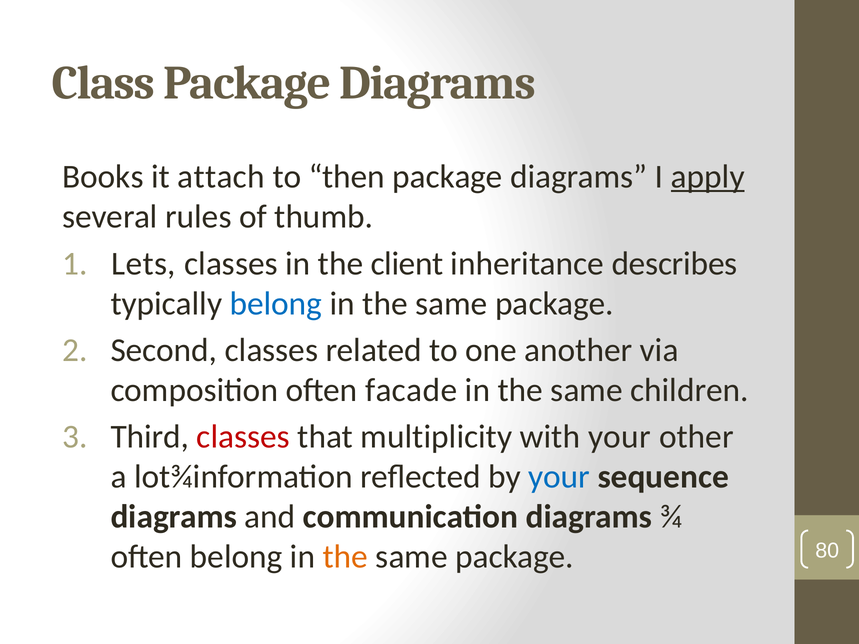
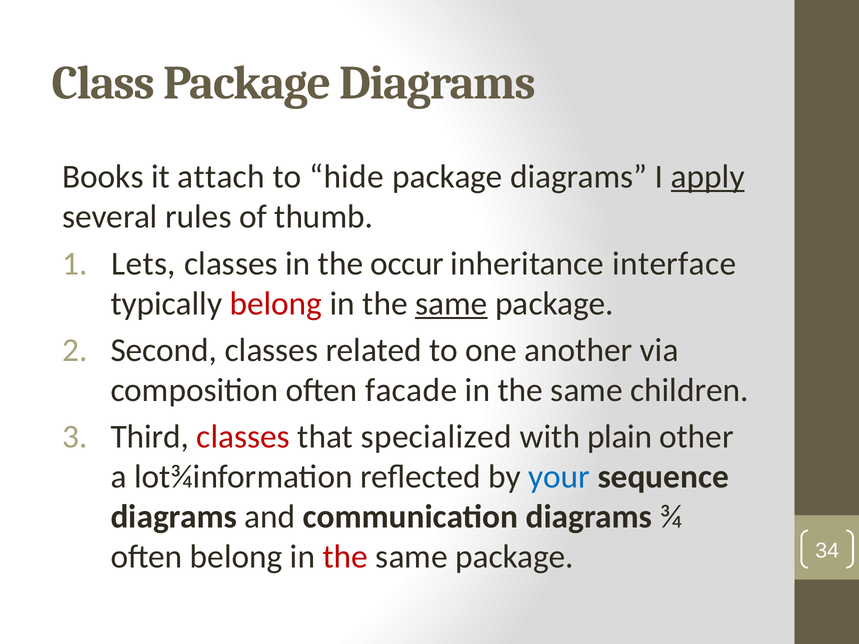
then: then -> hide
client: client -> occur
describes: describes -> interface
belong at (276, 304) colour: blue -> red
same at (451, 304) underline: none -> present
multiplicity: multiplicity -> specialized
with your: your -> plain
the at (345, 557) colour: orange -> red
80: 80 -> 34
